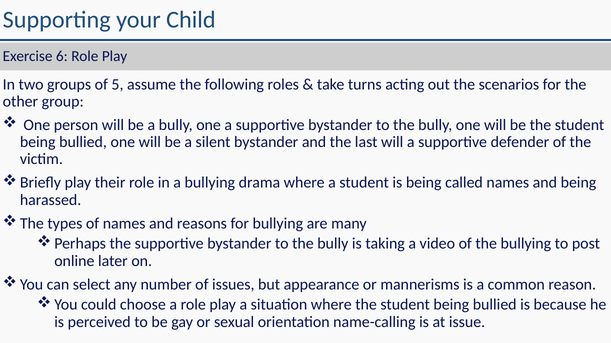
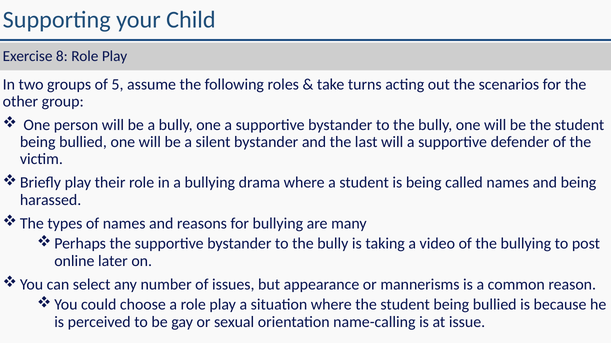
6: 6 -> 8
